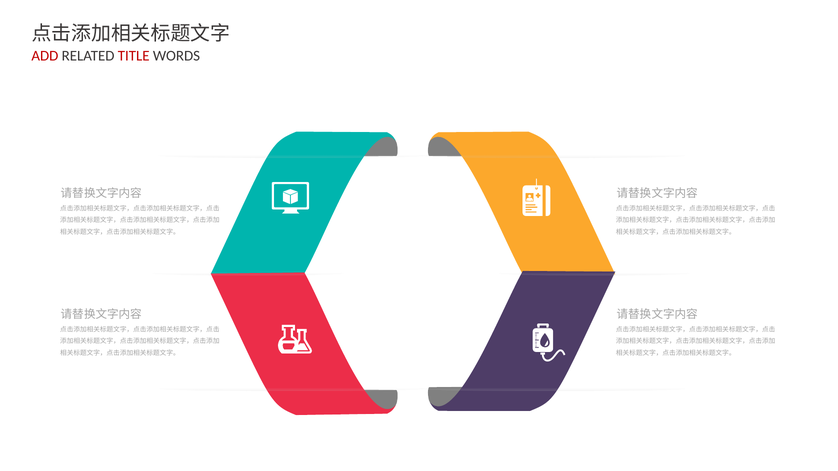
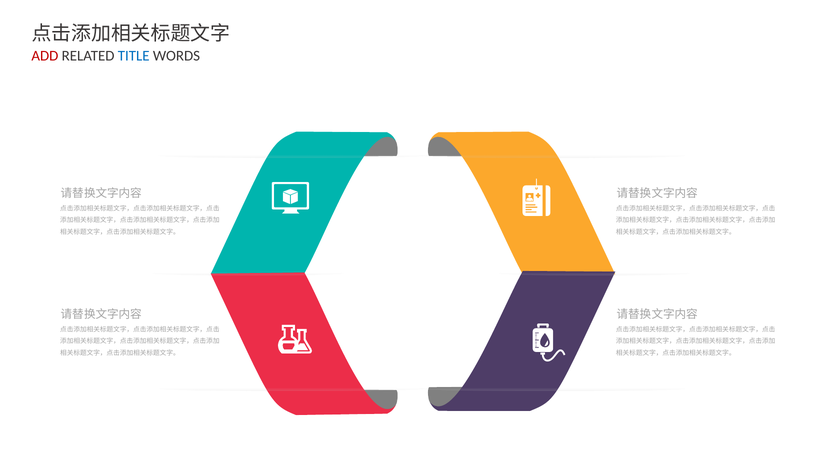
TITLE colour: red -> blue
